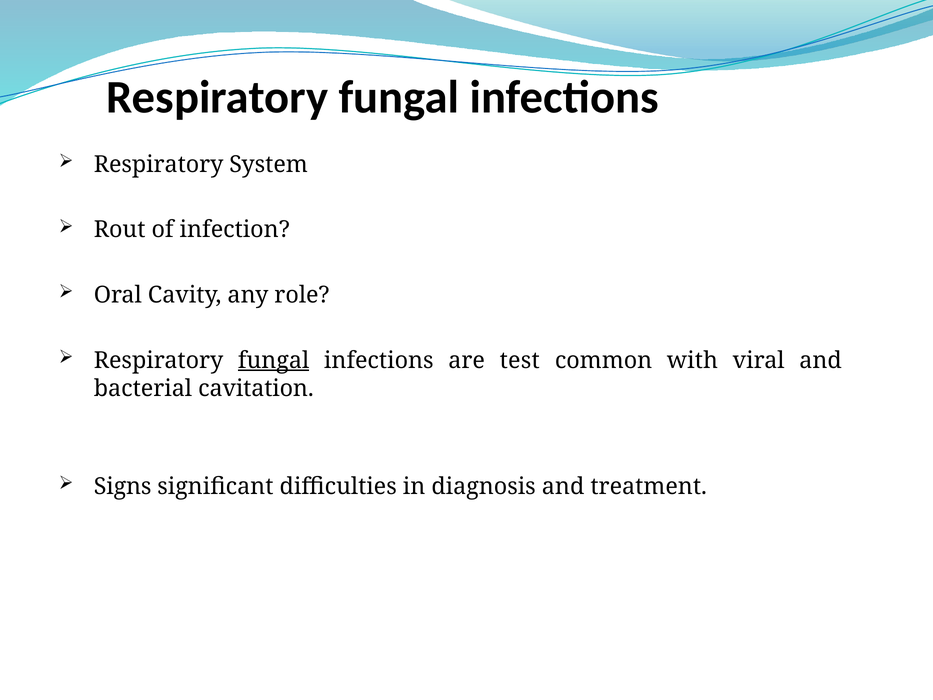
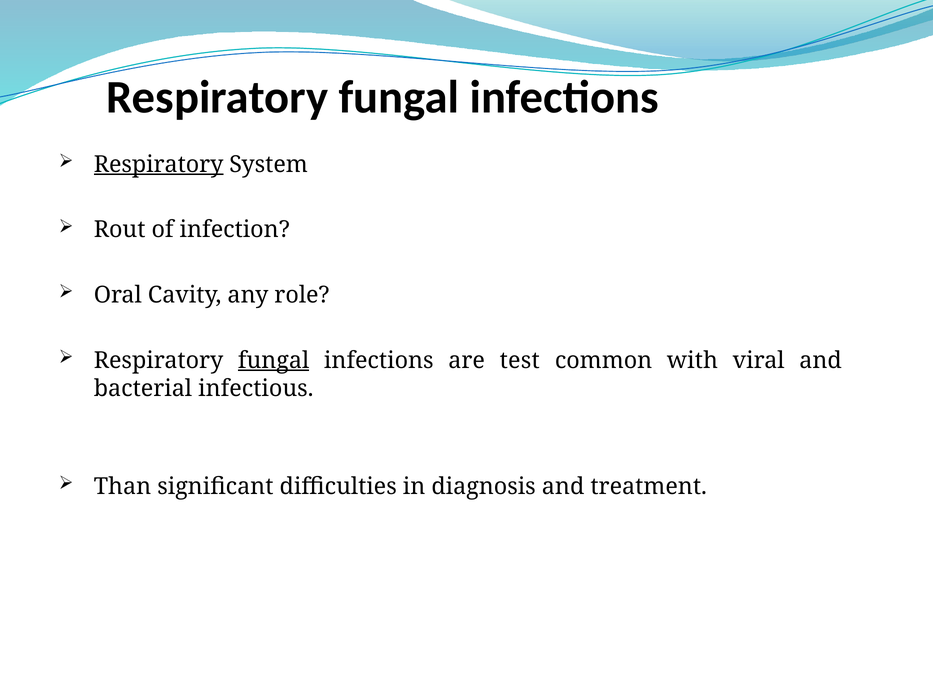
Respiratory at (159, 164) underline: none -> present
cavitation: cavitation -> infectious
Signs: Signs -> Than
